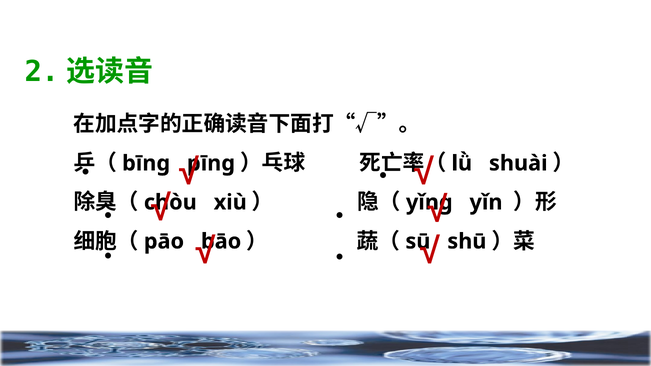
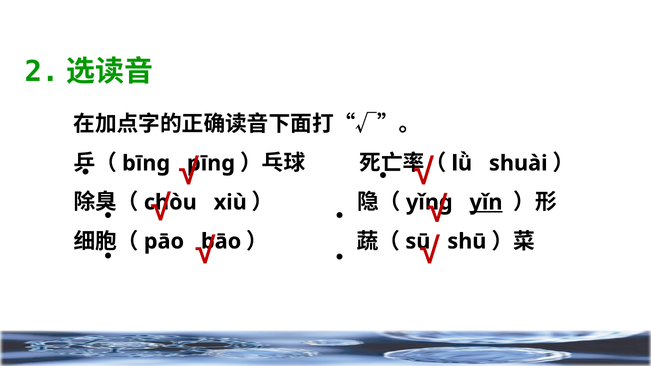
yǐn underline: none -> present
